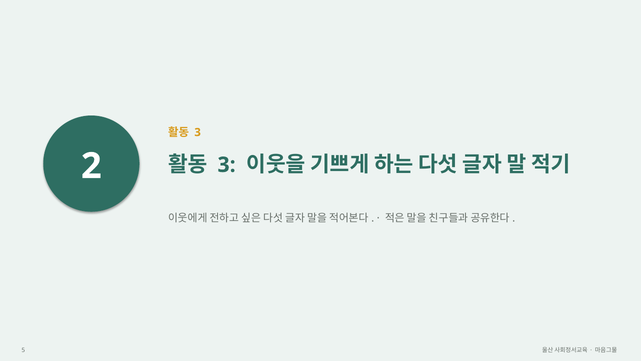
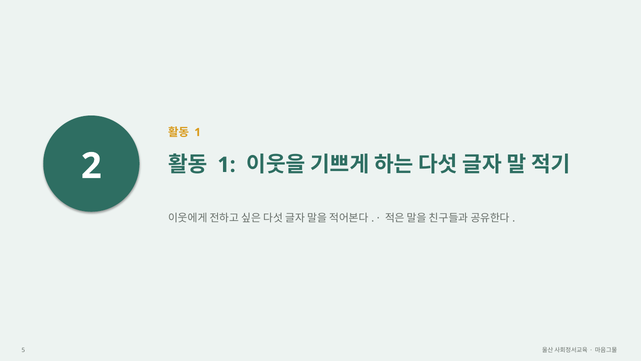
3 at (198, 132): 3 -> 1
3 at (227, 165): 3 -> 1
